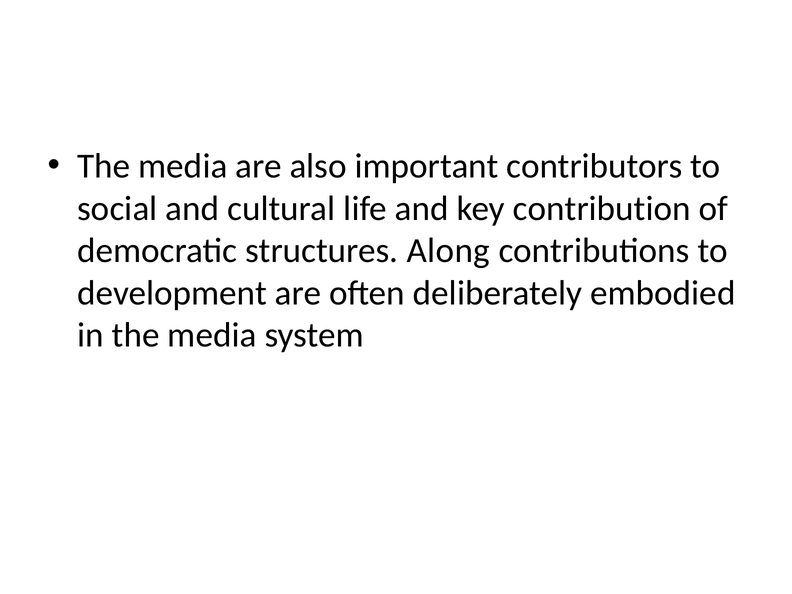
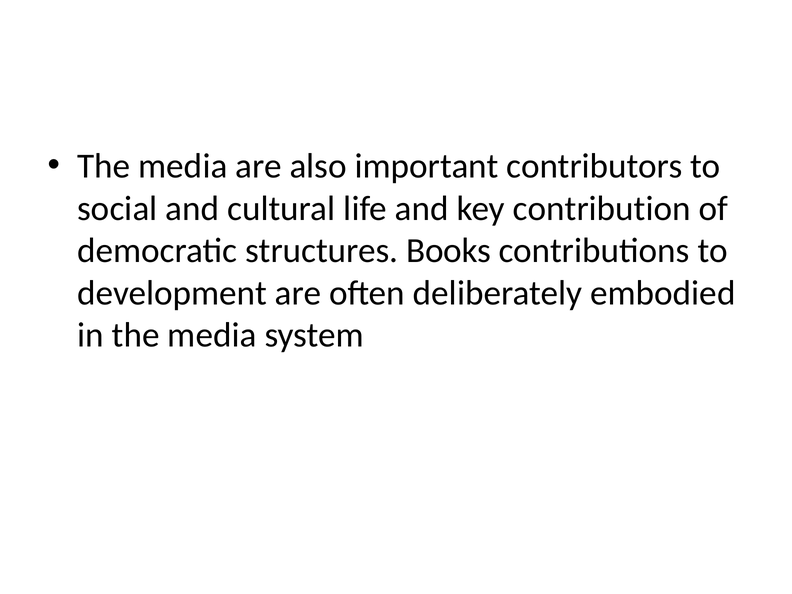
Along: Along -> Books
